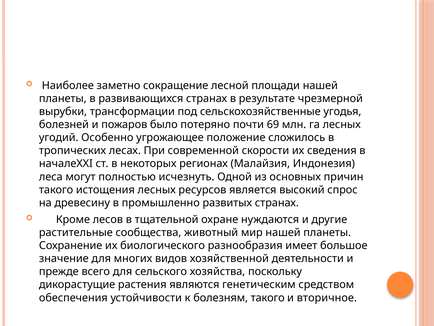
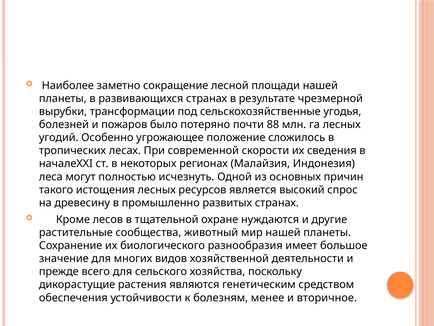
69: 69 -> 88
болезням такого: такого -> менее
